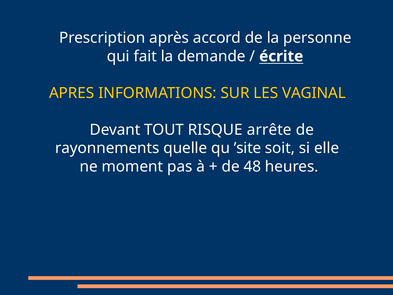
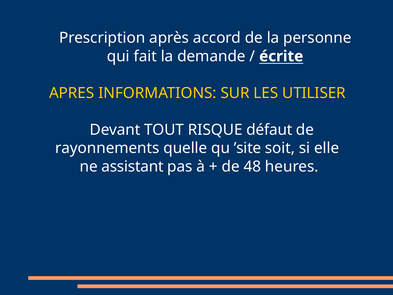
VAGINAL: VAGINAL -> UTILISER
arrête: arrête -> défaut
moment: moment -> assistant
